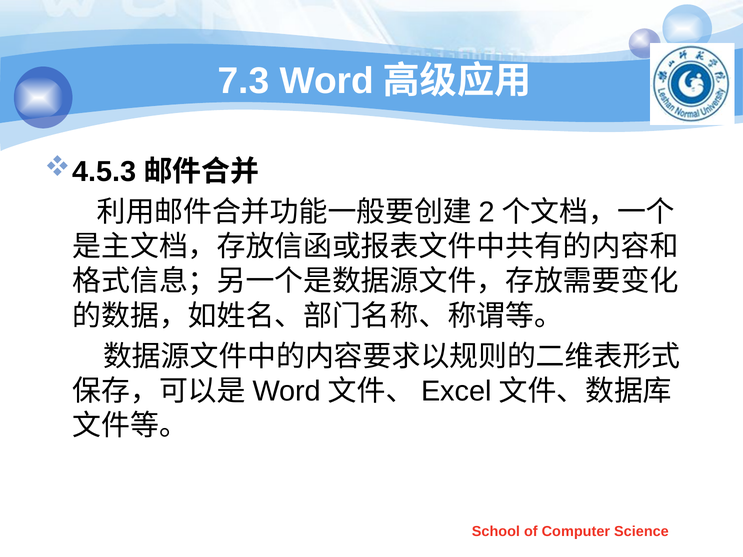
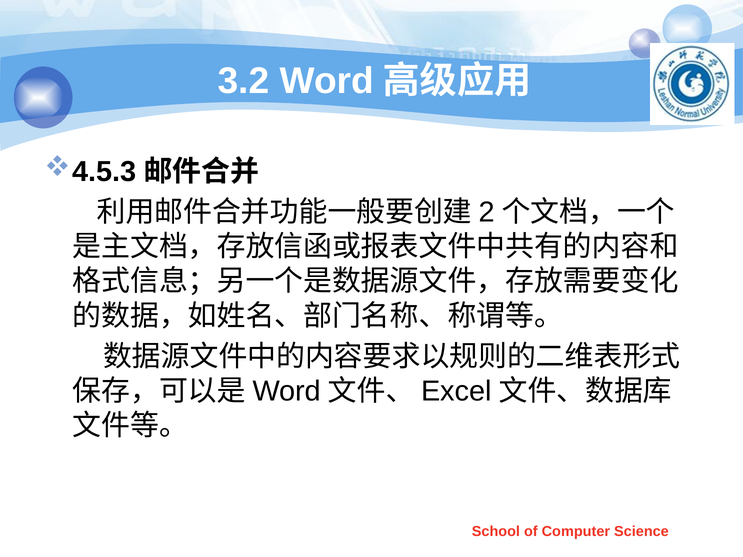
7.3: 7.3 -> 3.2
